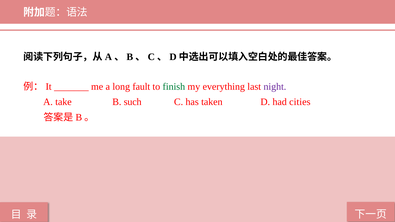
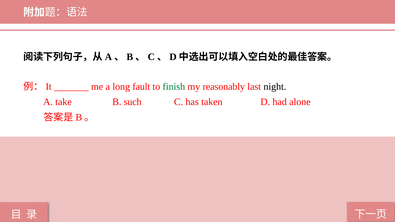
everything: everything -> reasonably
night colour: purple -> black
cities: cities -> alone
